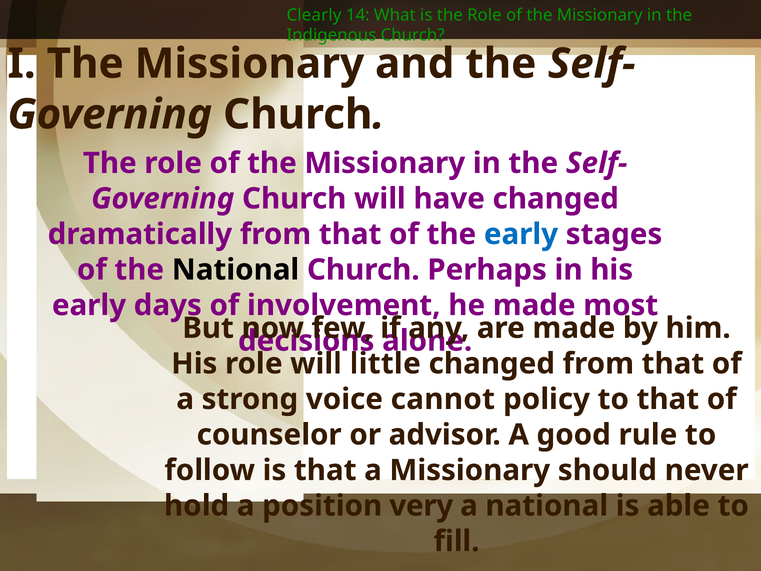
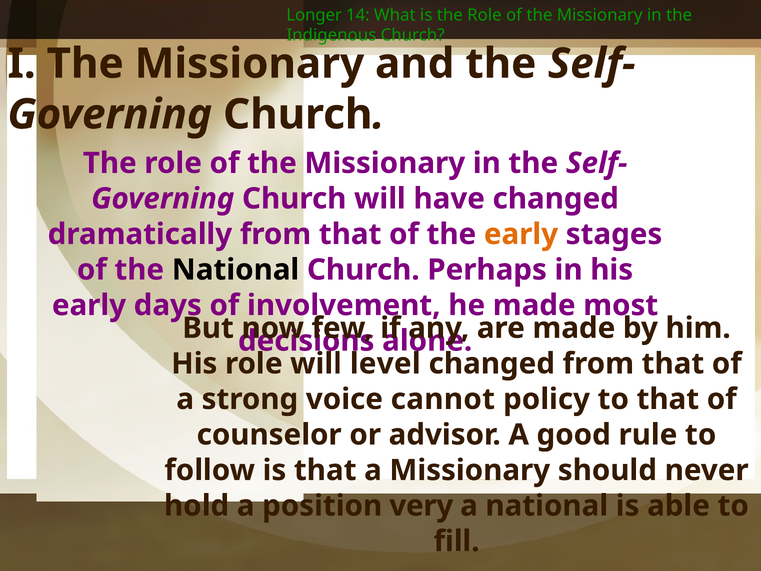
Clearly: Clearly -> Longer
early at (521, 234) colour: blue -> orange
little: little -> level
